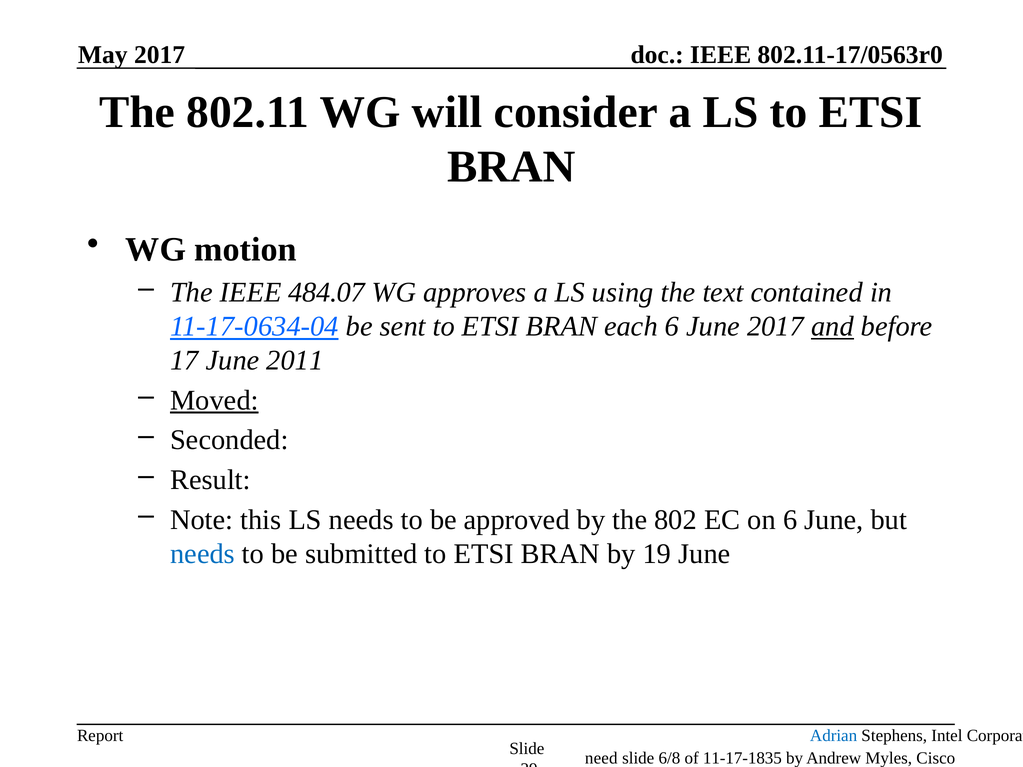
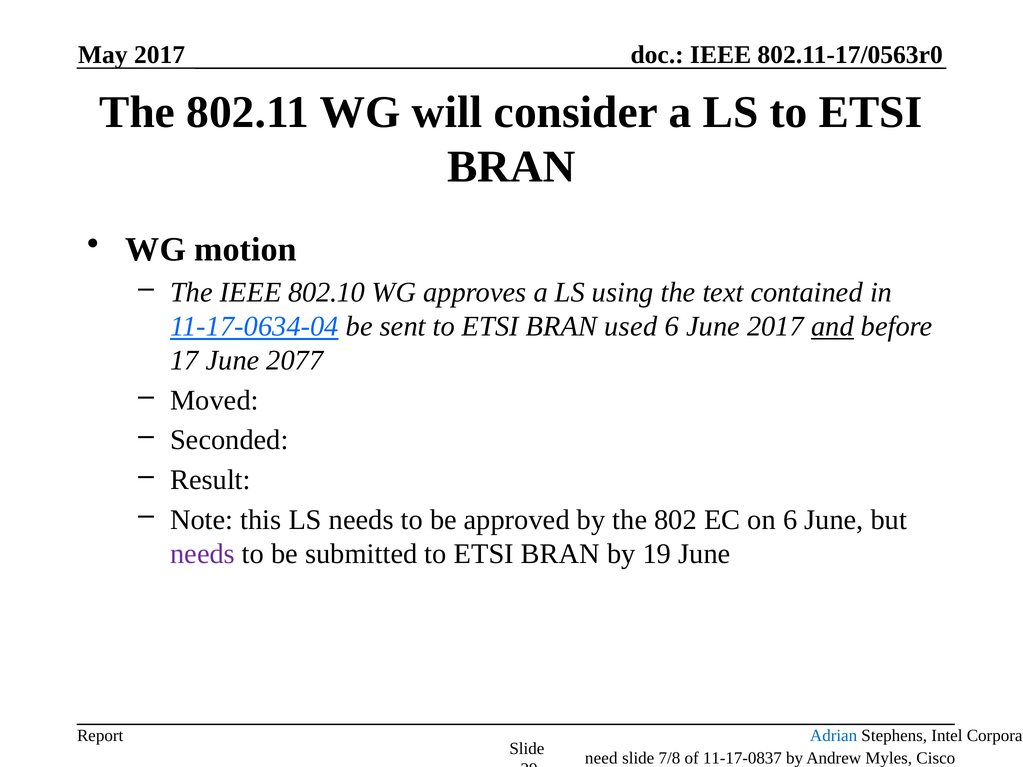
484.07: 484.07 -> 802.10
each: each -> used
2011: 2011 -> 2077
Moved underline: present -> none
needs at (203, 554) colour: blue -> purple
6/8: 6/8 -> 7/8
11-17-1835: 11-17-1835 -> 11-17-0837
